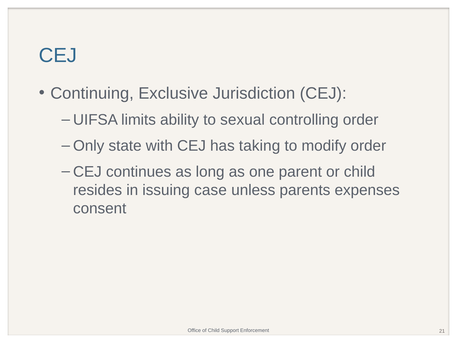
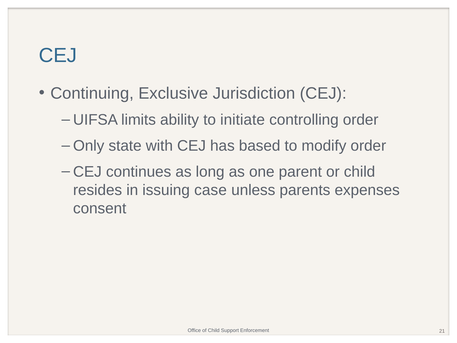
sexual: sexual -> initiate
taking: taking -> based
